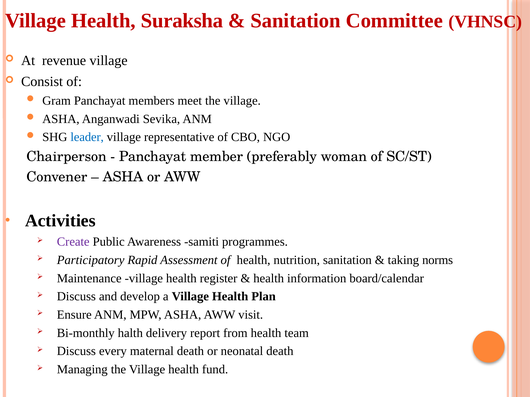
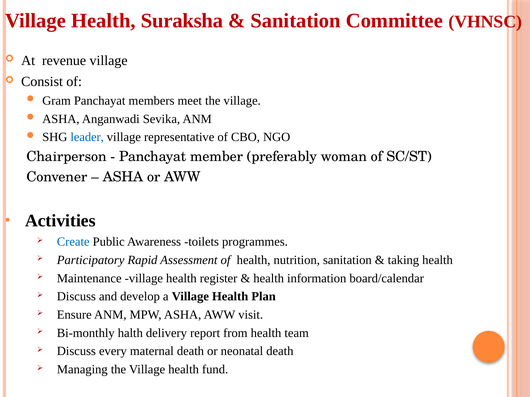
Create colour: purple -> blue
samiti: samiti -> toilets
taking norms: norms -> health
